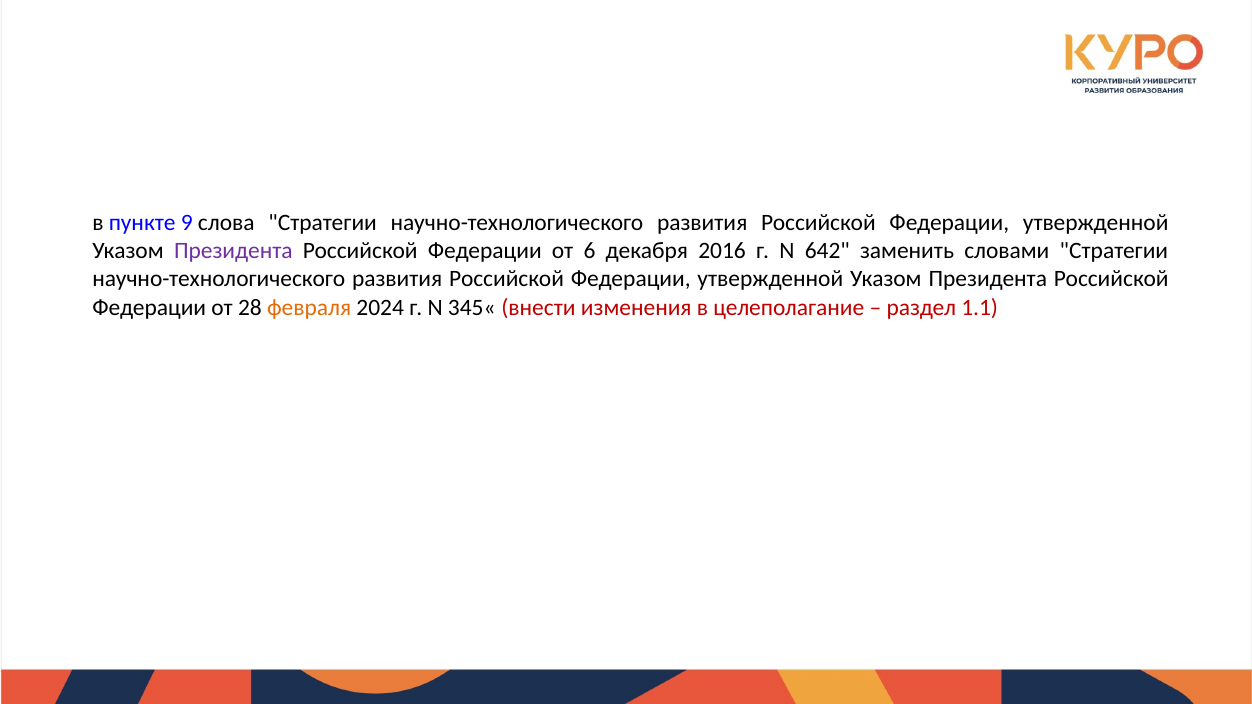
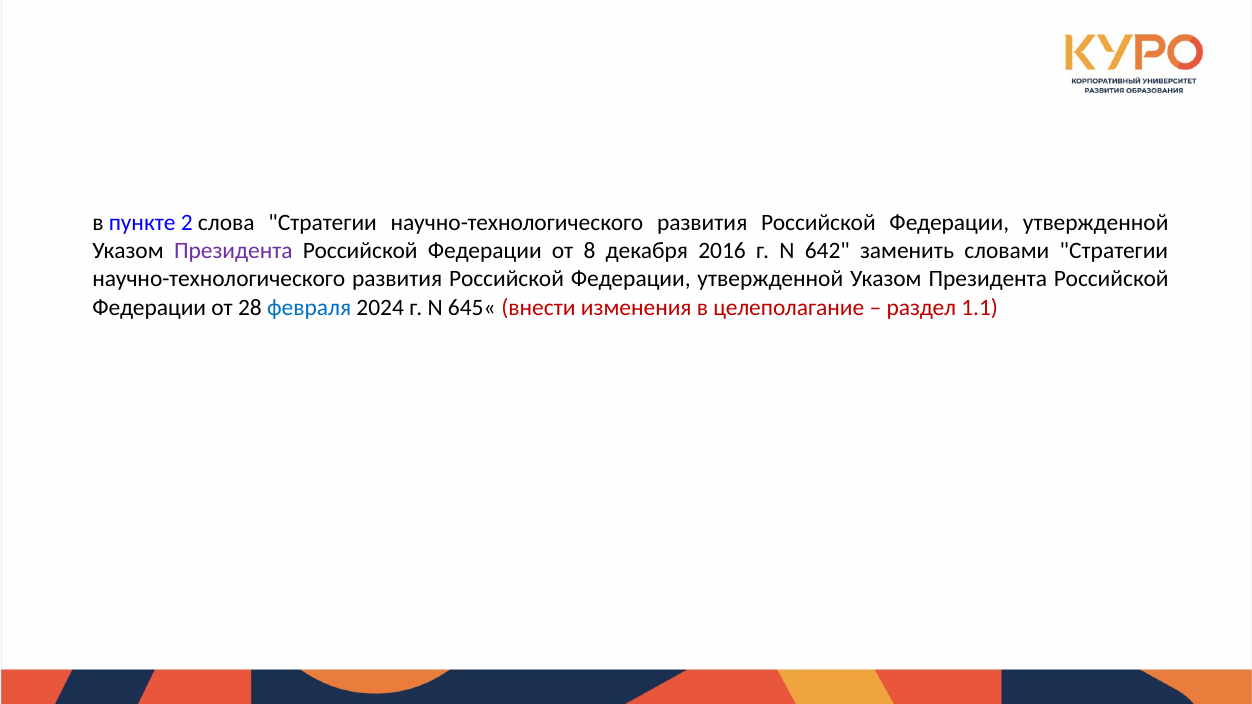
9: 9 -> 2
6: 6 -> 8
февраля colour: orange -> blue
345«: 345« -> 645«
